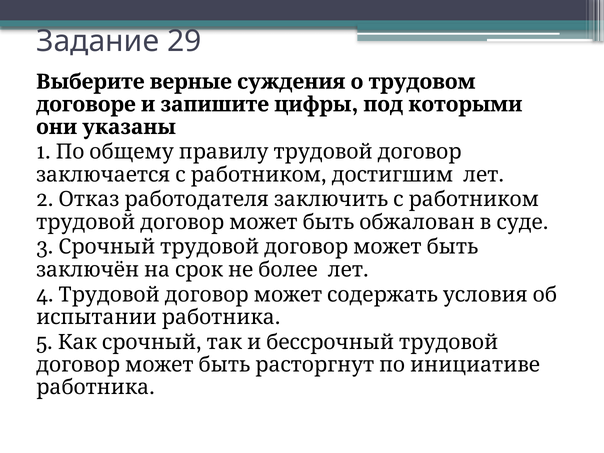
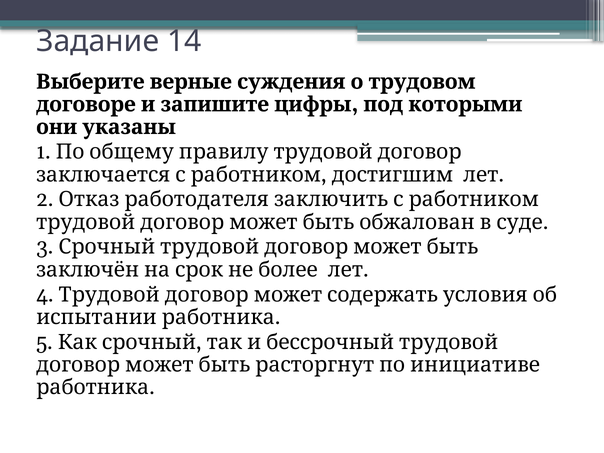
29: 29 -> 14
